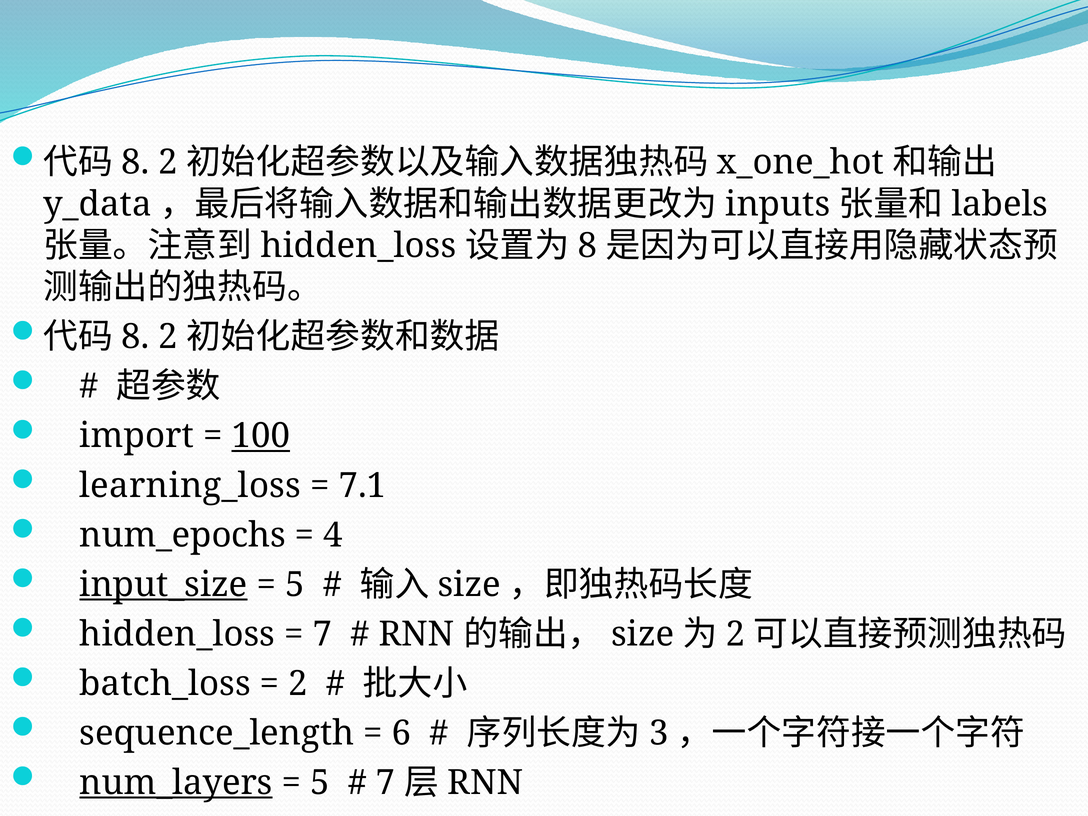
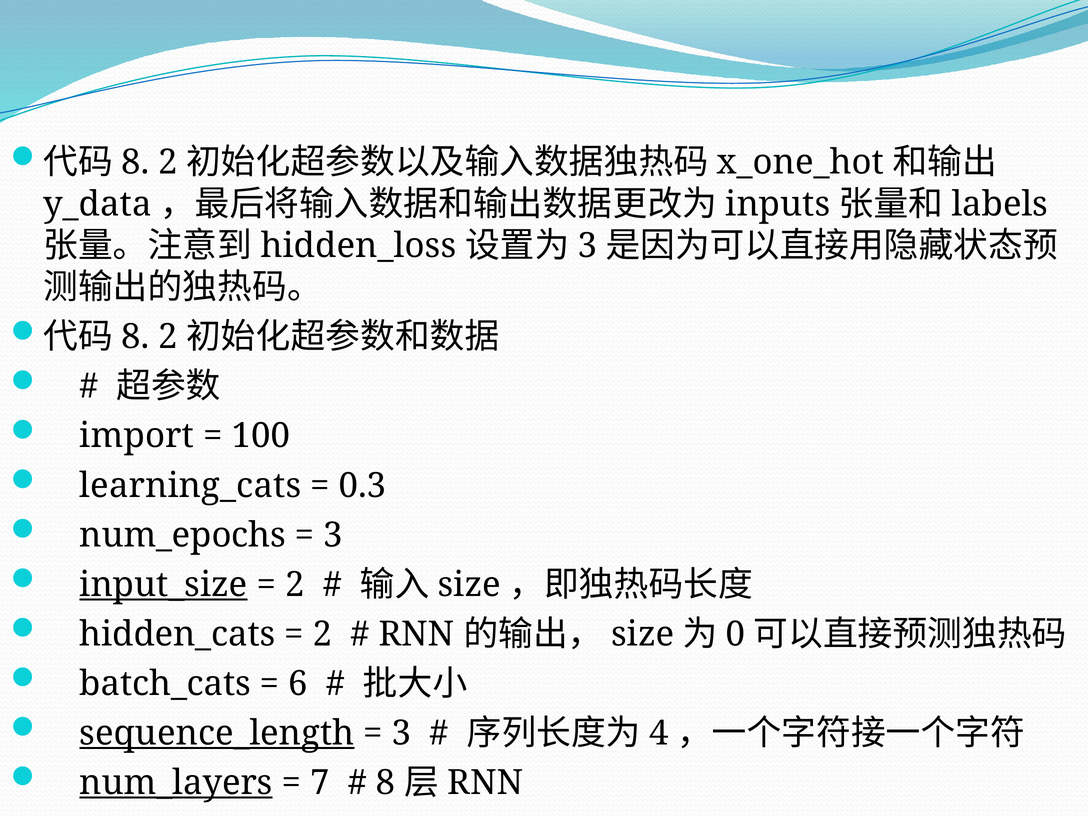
8 at (588, 246): 8 -> 3
100 underline: present -> none
learning_loss: learning_loss -> learning_cats
7.1: 7.1 -> 0.3
4 at (333, 535): 4 -> 3
5 at (295, 585): 5 -> 2
hidden_loss at (177, 634): hidden_loss -> hidden_cats
7 at (322, 634): 7 -> 2
2 at (735, 634): 2 -> 0
batch_loss: batch_loss -> batch_cats
2 at (298, 684): 2 -> 6
sequence_length underline: none -> present
6 at (402, 733): 6 -> 3
3: 3 -> 4
5 at (320, 783): 5 -> 7
7 at (386, 783): 7 -> 8
